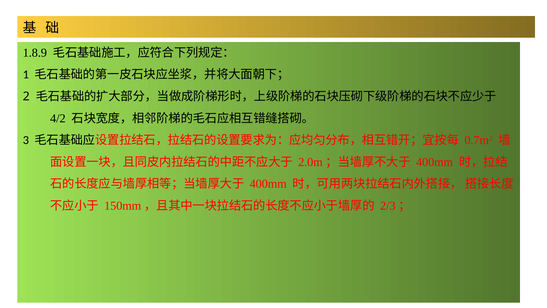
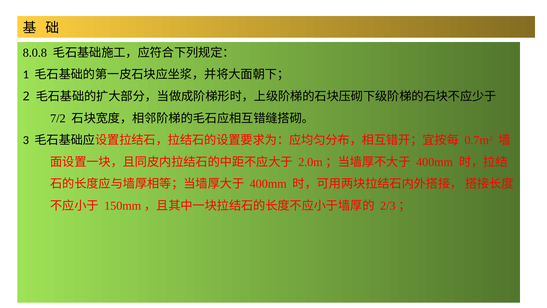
1.8.9: 1.8.9 -> 8.0.8
4/2: 4/2 -> 7/2
